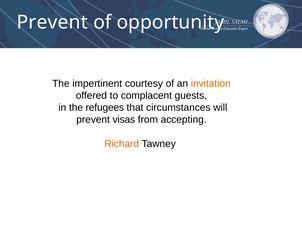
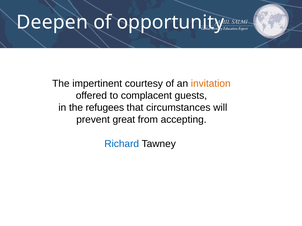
Prevent at (52, 22): Prevent -> Deepen
visas: visas -> great
Richard colour: orange -> blue
